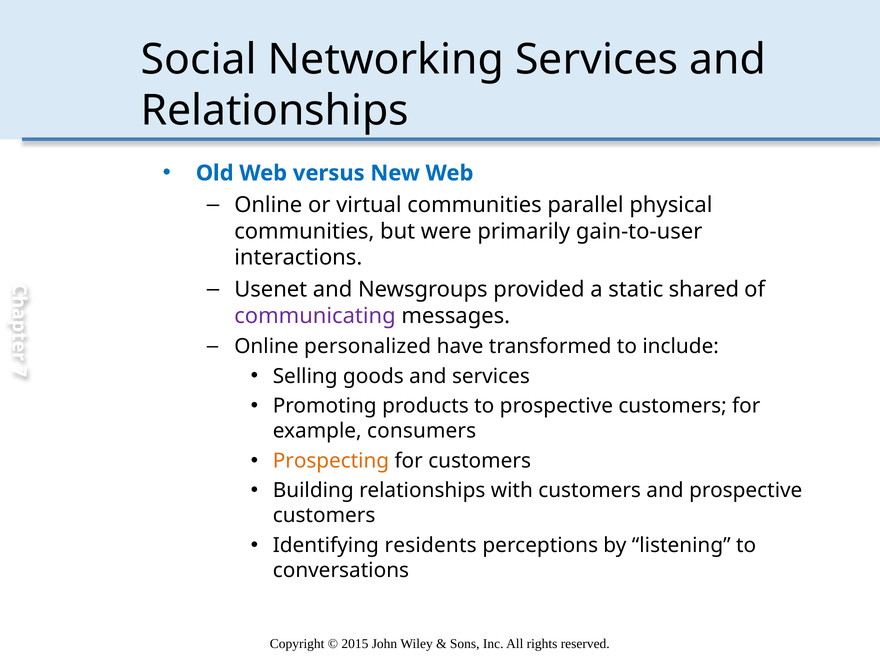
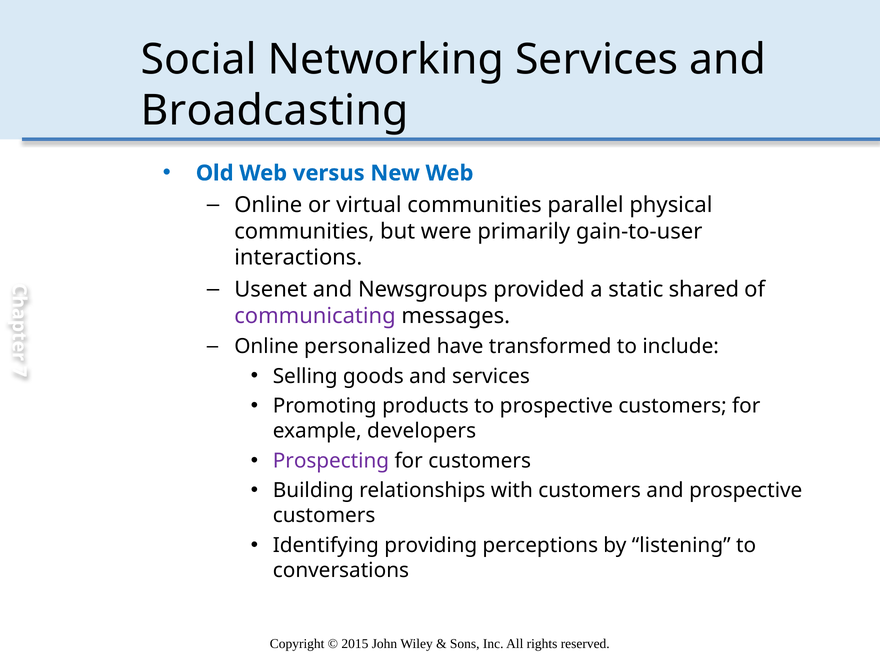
Relationships at (275, 111): Relationships -> Broadcasting
consumers: consumers -> developers
Prospecting colour: orange -> purple
residents: residents -> providing
